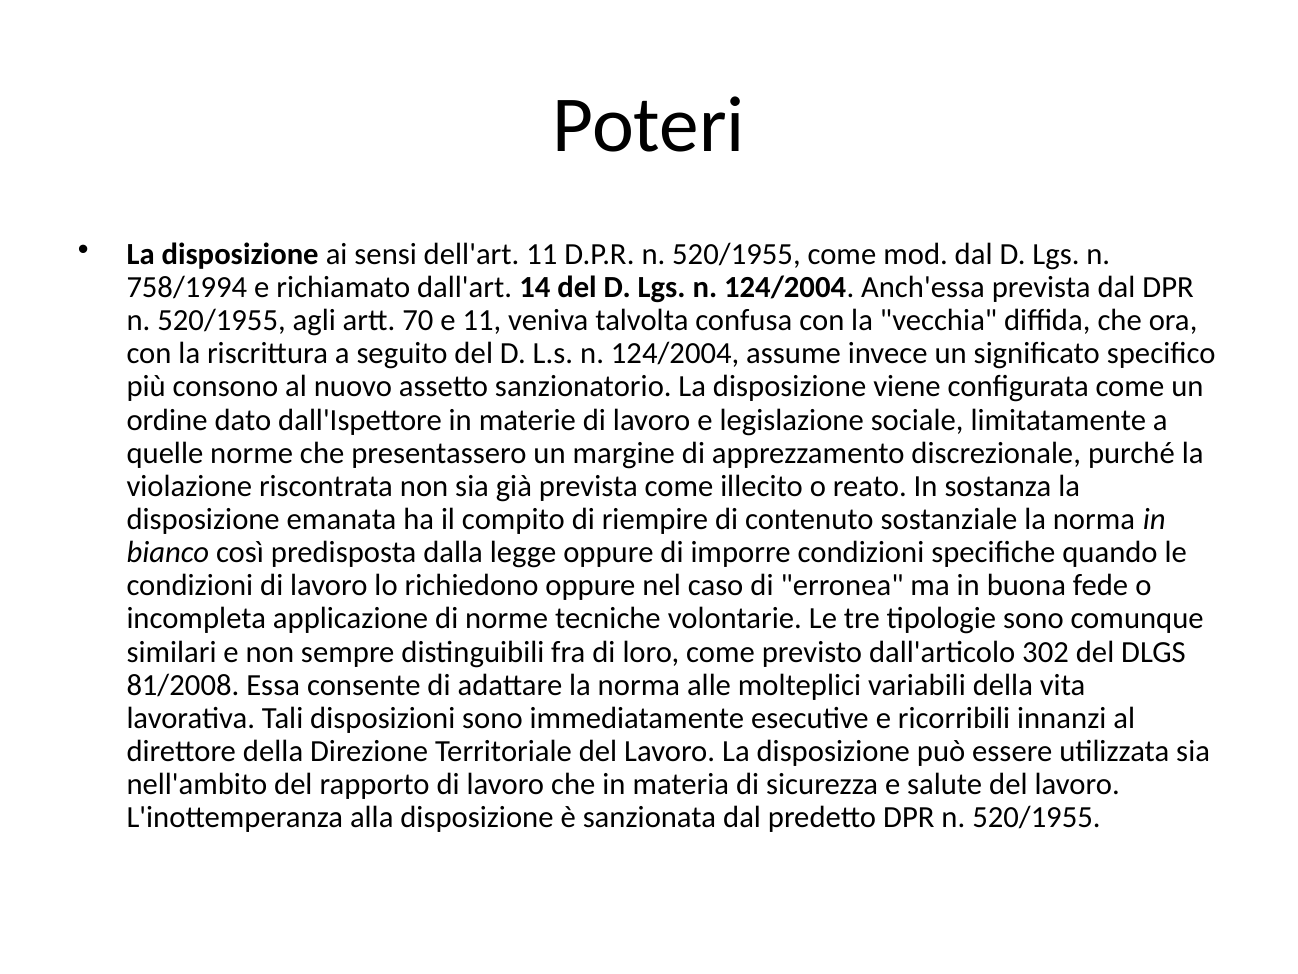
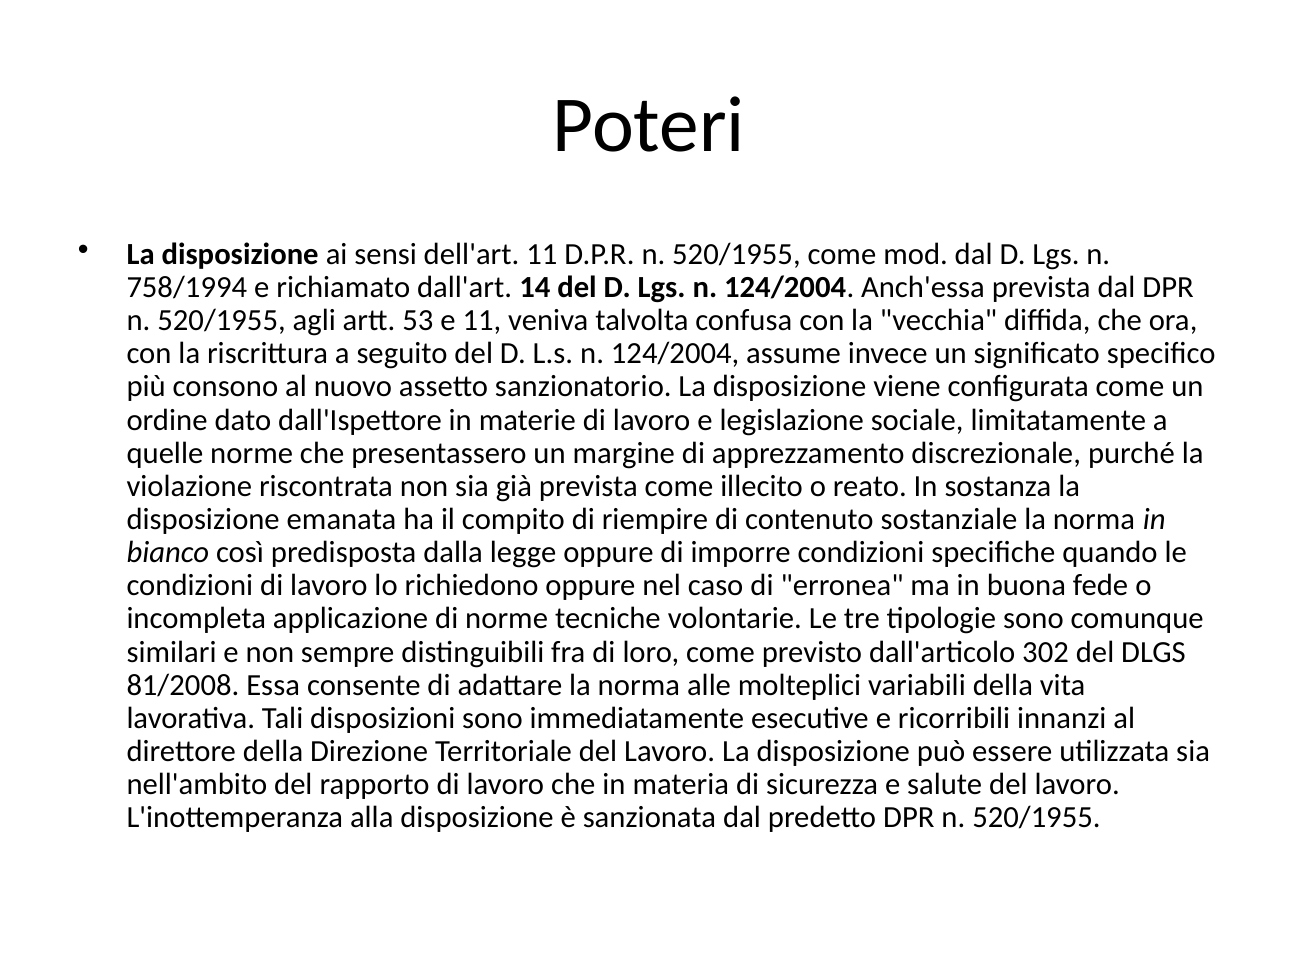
70: 70 -> 53
